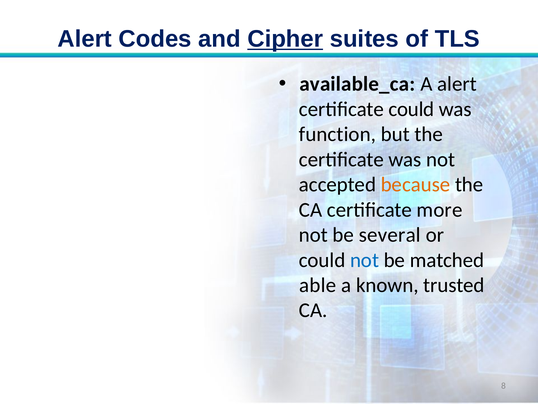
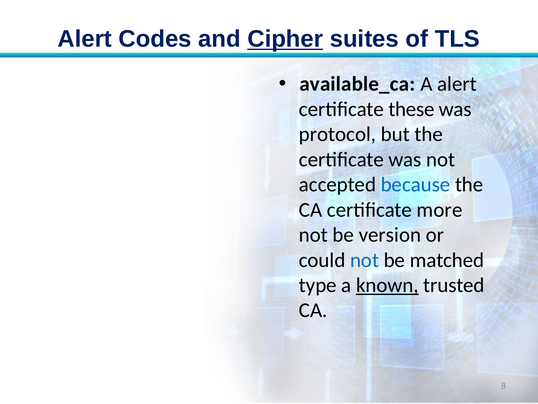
certificate could: could -> these
function: function -> protocol
because colour: orange -> blue
several: several -> version
able: able -> type
known underline: none -> present
